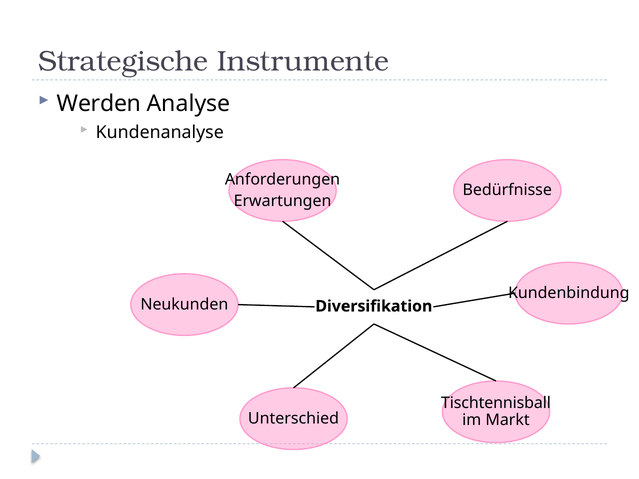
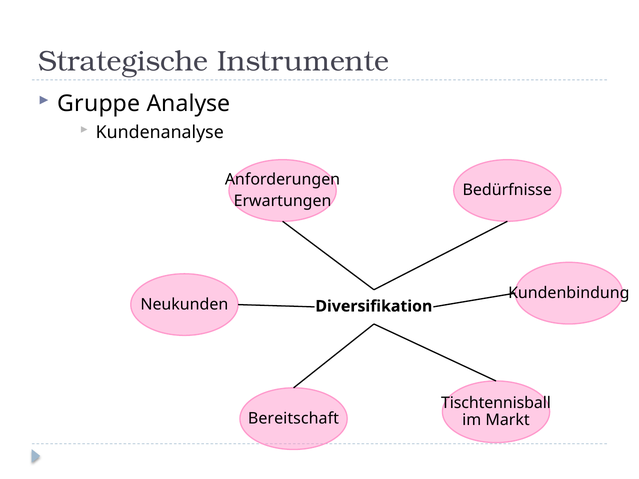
Werden: Werden -> Gruppe
Unterschied: Unterschied -> Bereitschaft
